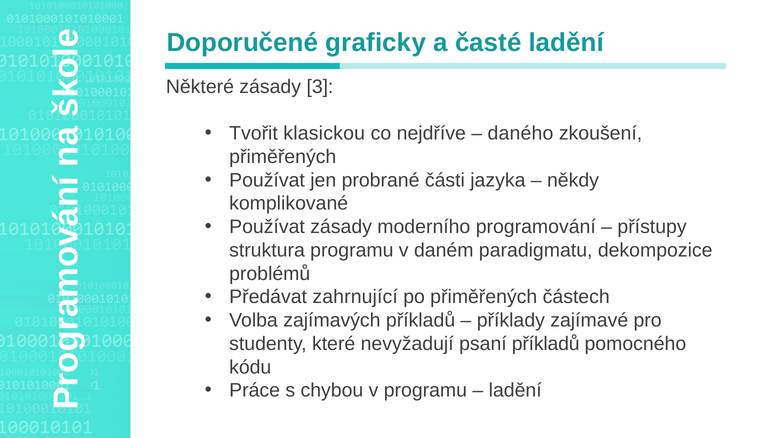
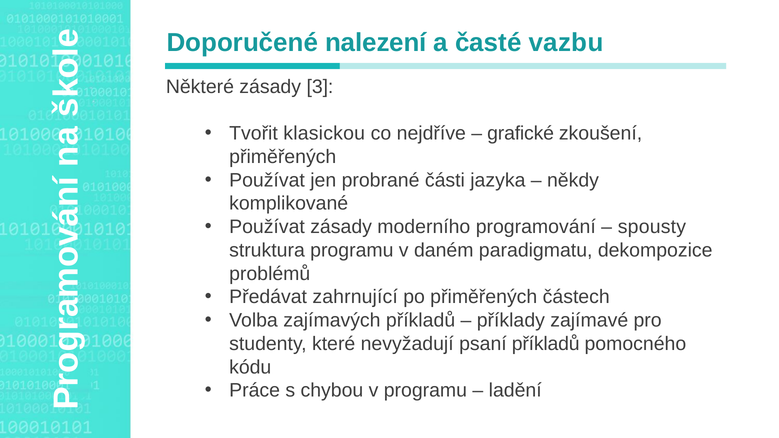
graficky: graficky -> nalezení
časté ladění: ladění -> vazbu
daného: daného -> grafické
přístupy: přístupy -> spousty
